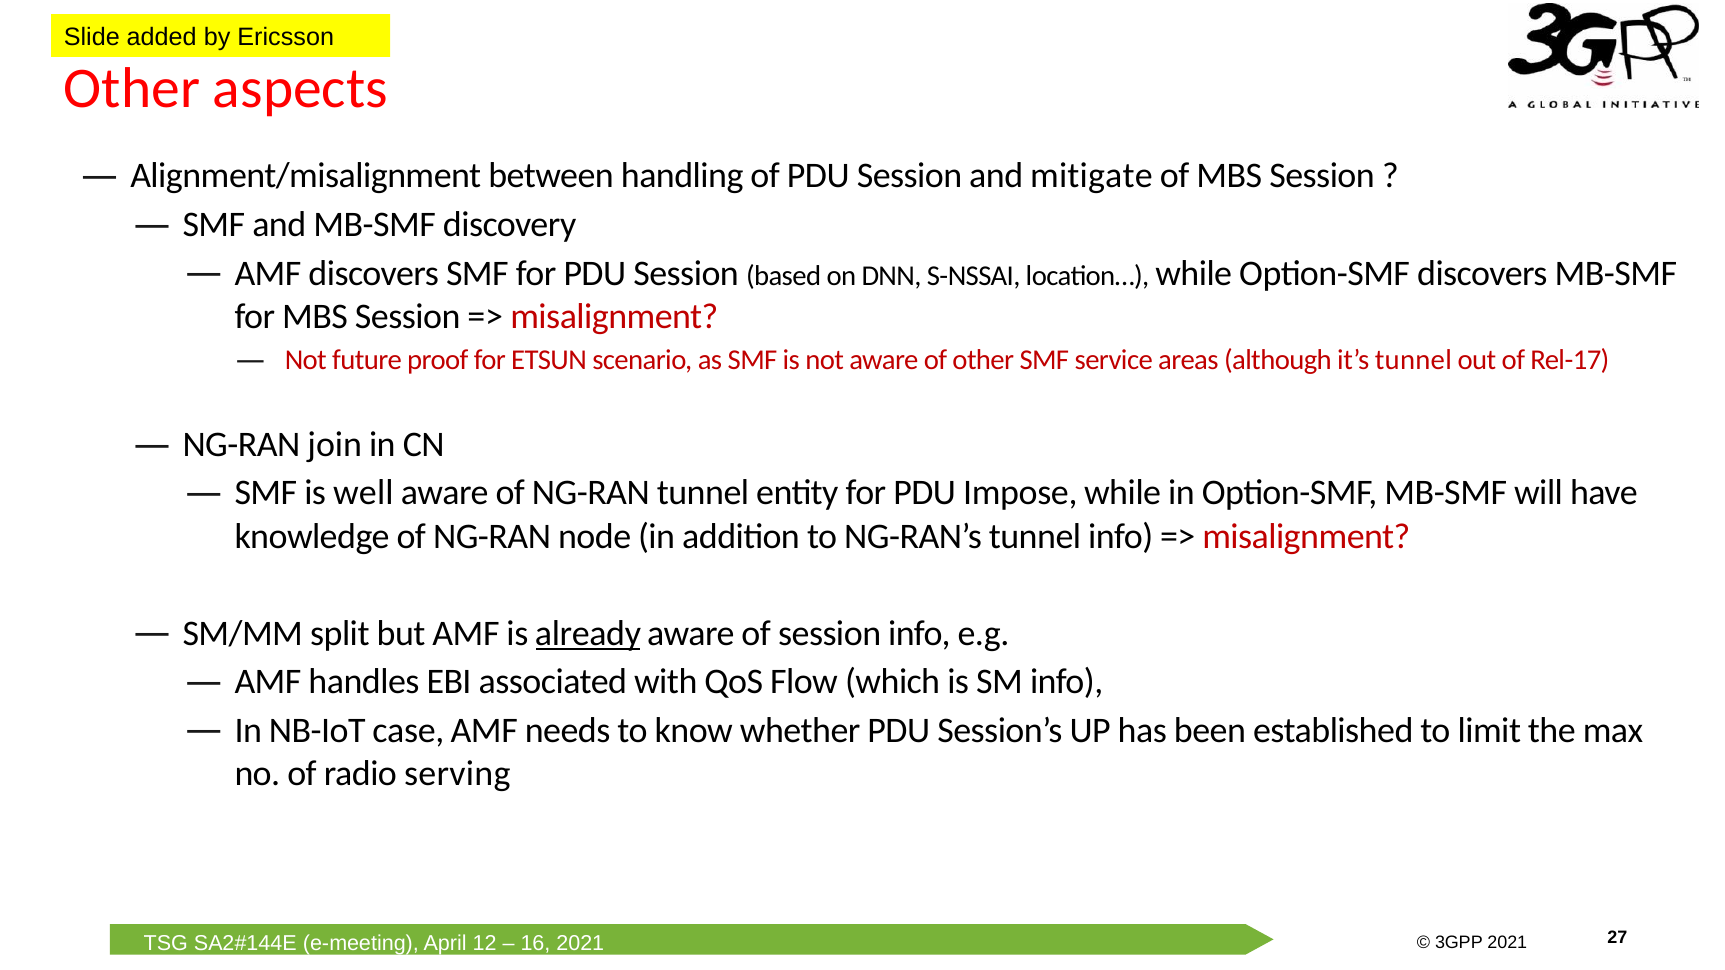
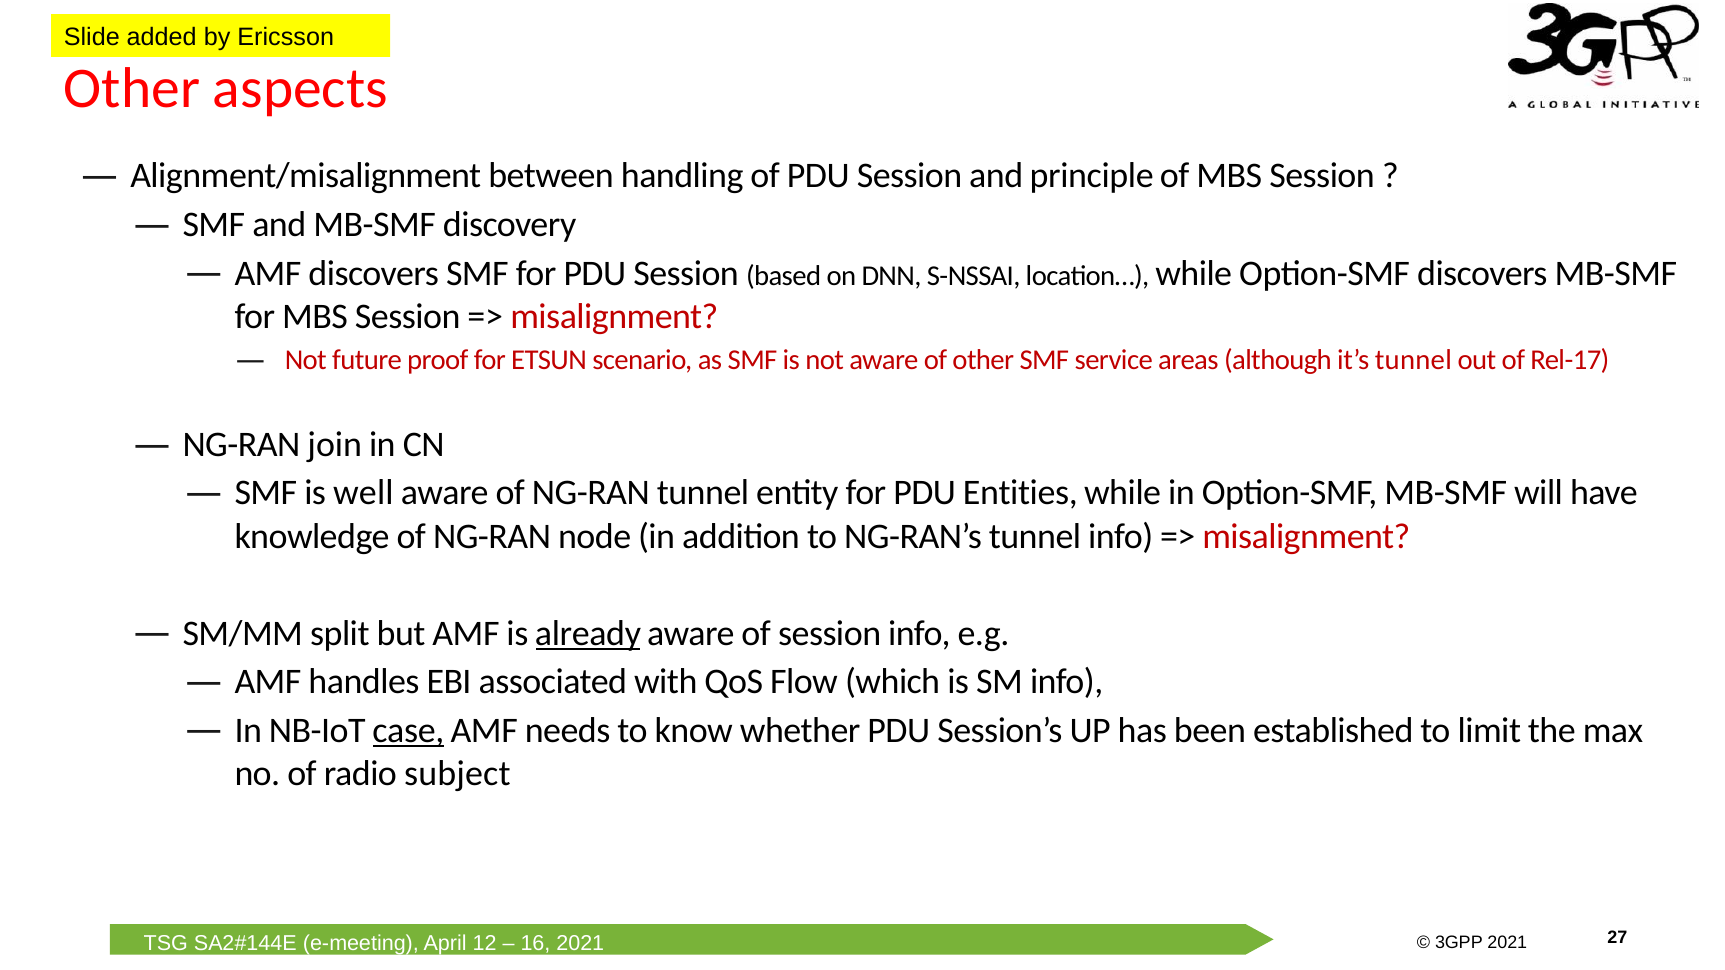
mitigate: mitigate -> principle
Impose: Impose -> Entities
case underline: none -> present
serving: serving -> subject
